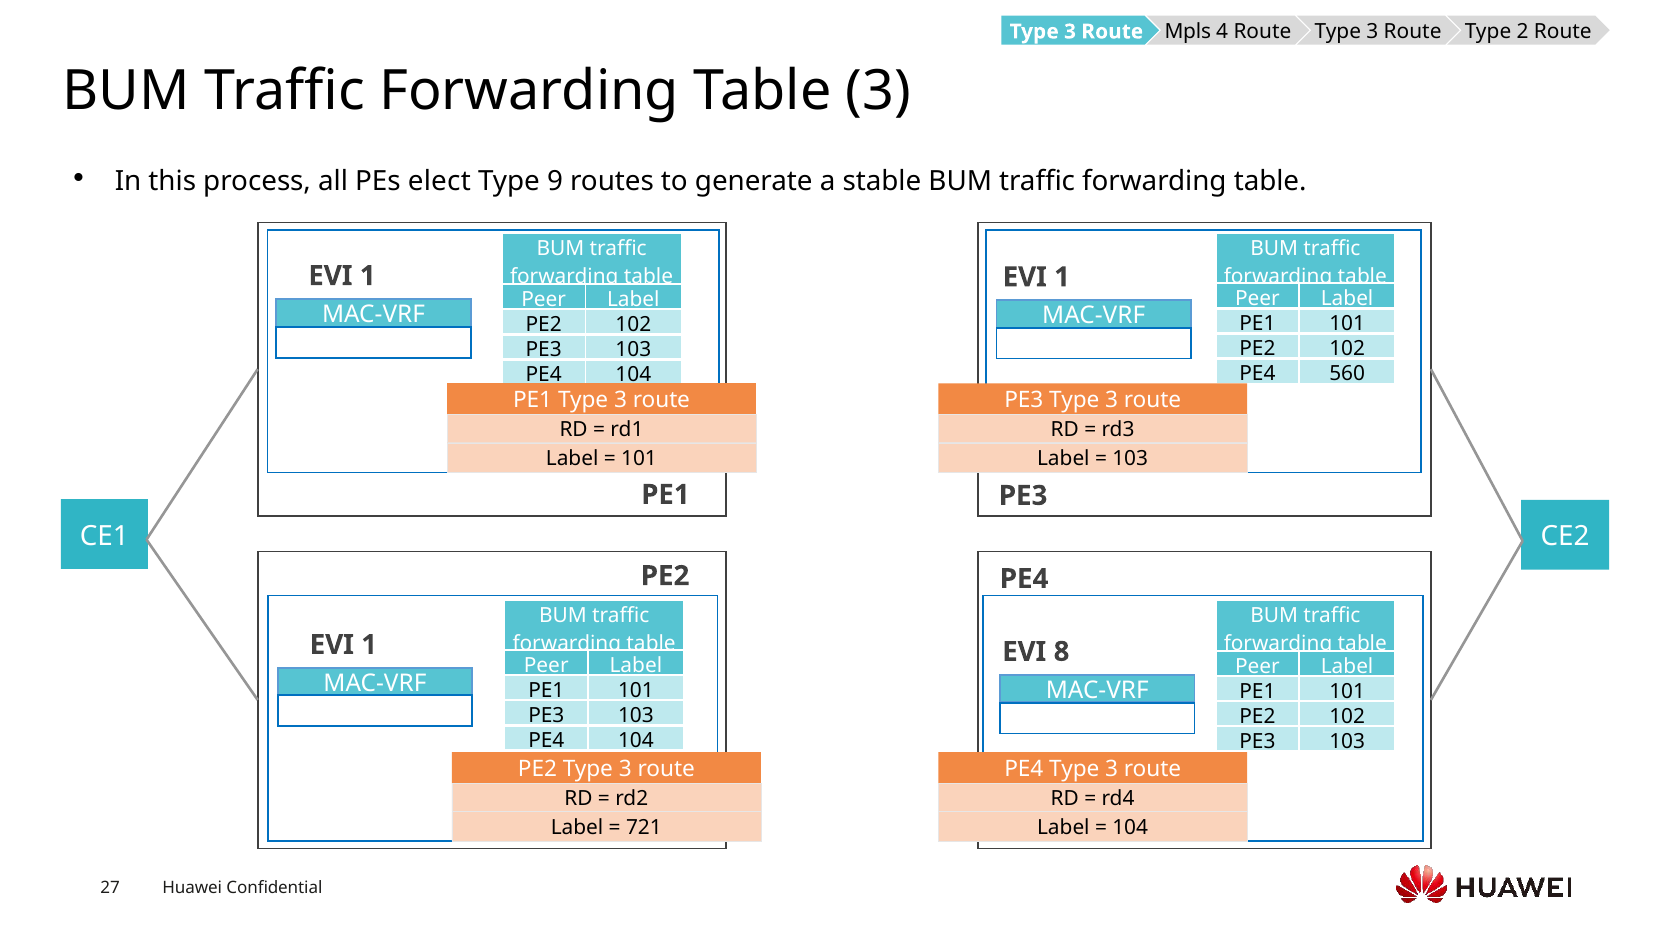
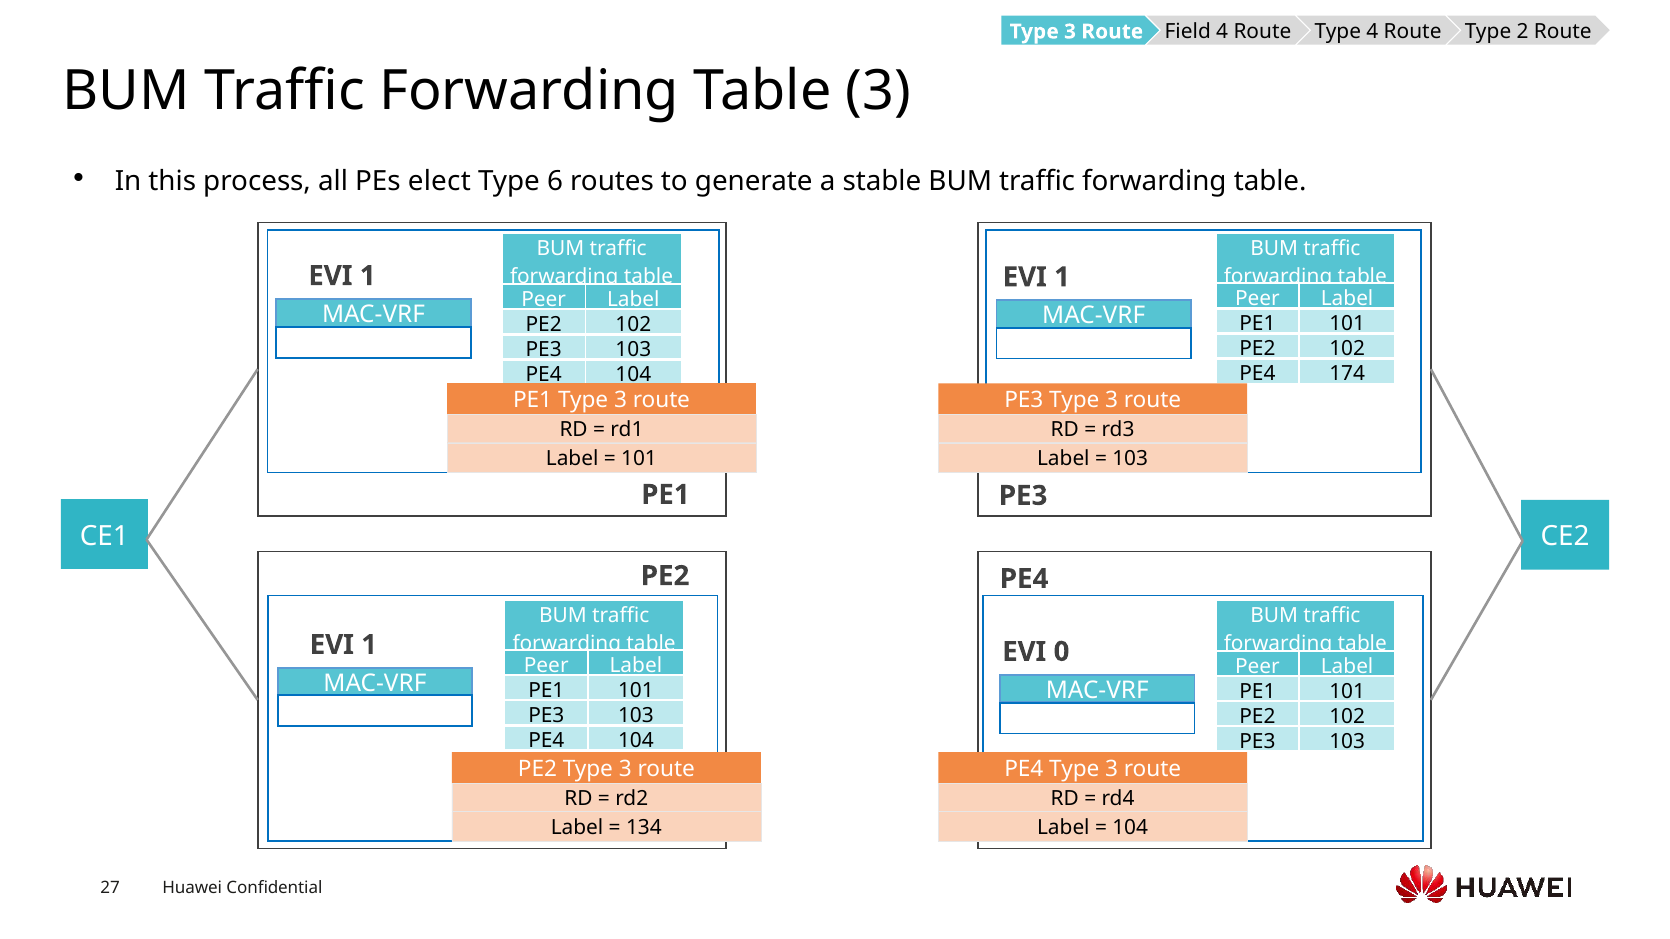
Mpls: Mpls -> Field
4 Route Type 3: 3 -> 4
9: 9 -> 6
560: 560 -> 174
8: 8 -> 0
721: 721 -> 134
